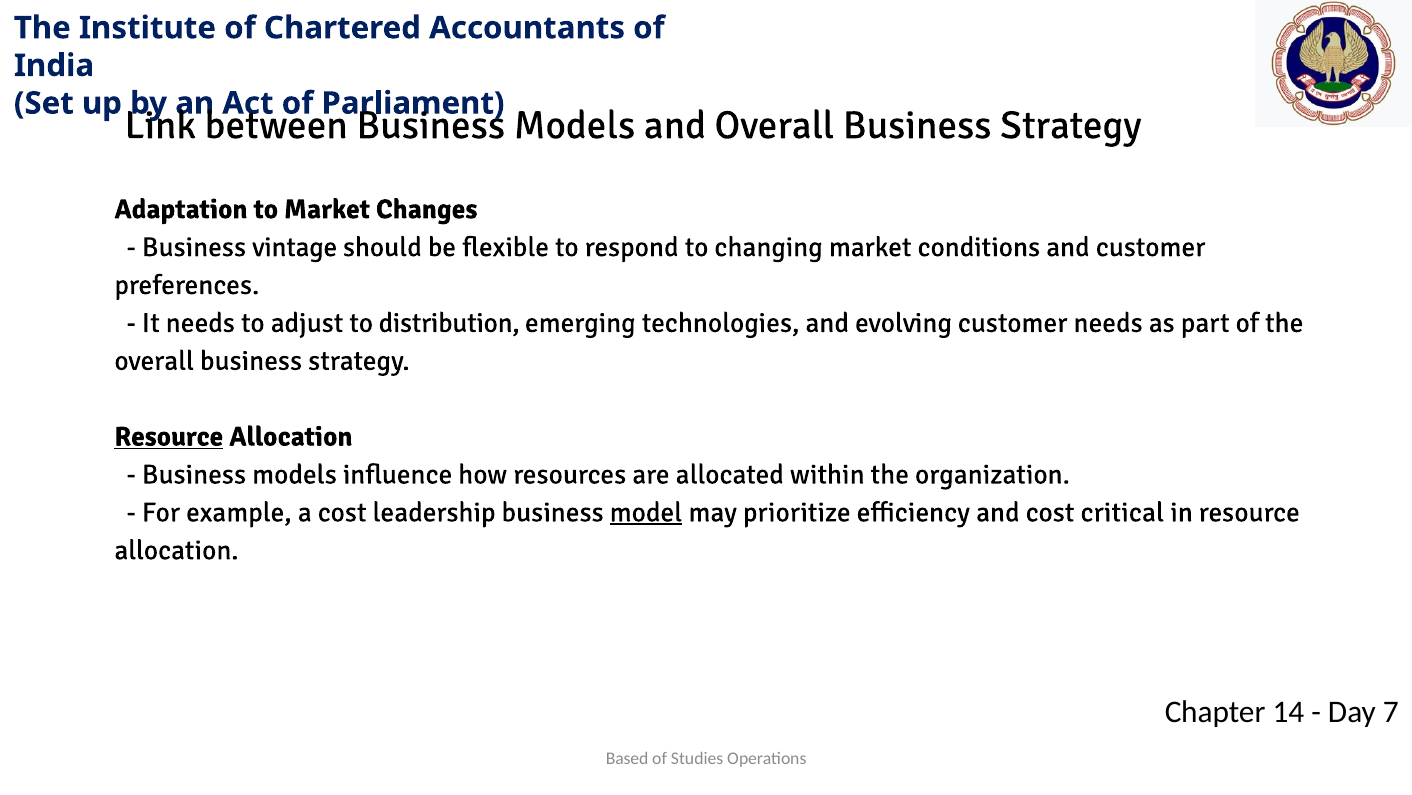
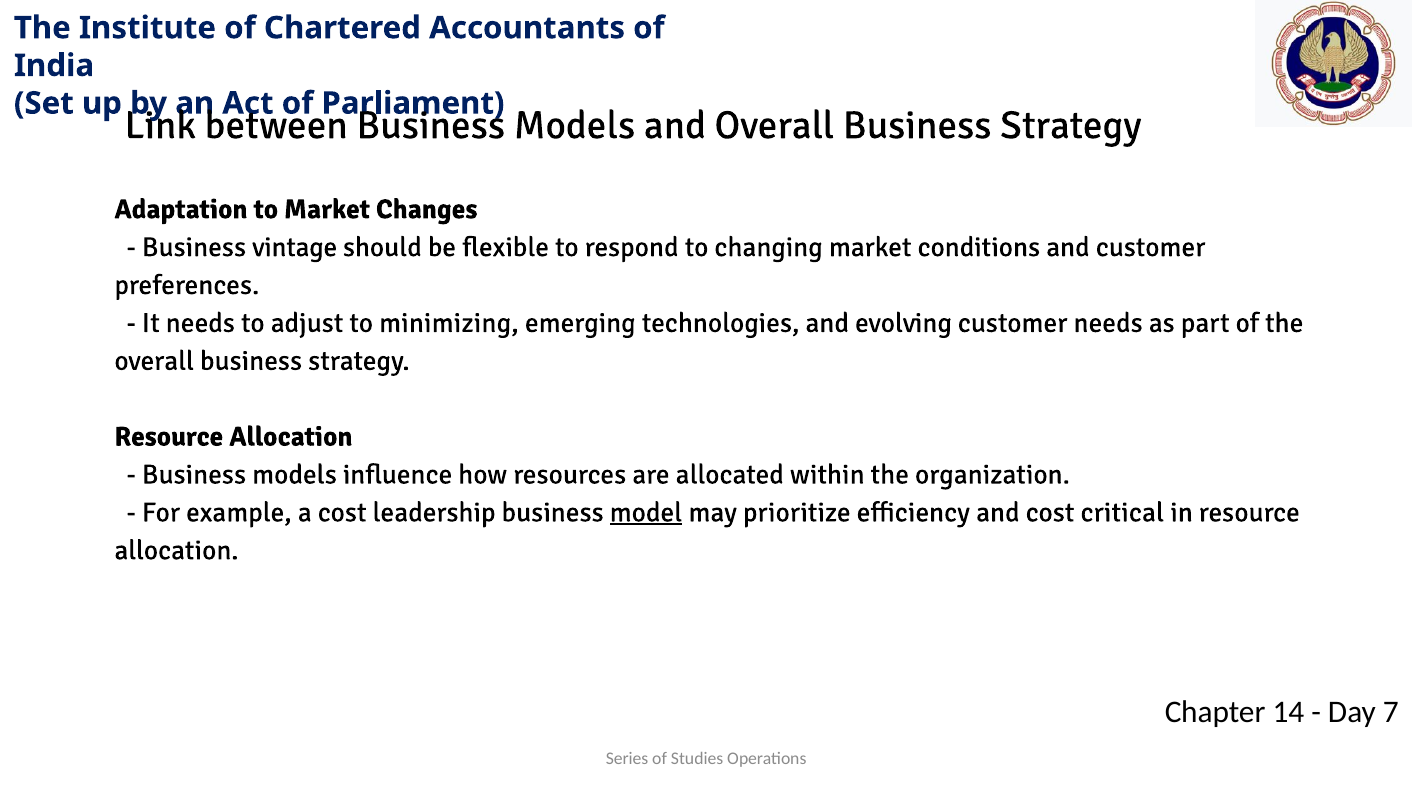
distribution: distribution -> minimizing
Resource at (169, 436) underline: present -> none
Based: Based -> Series
